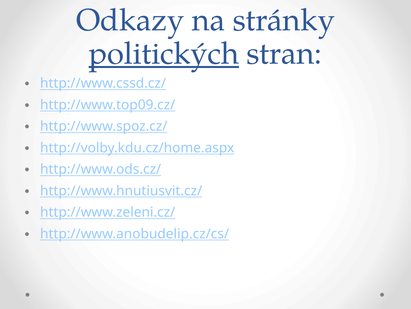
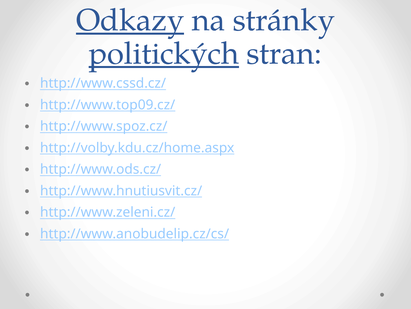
Odkazy underline: none -> present
